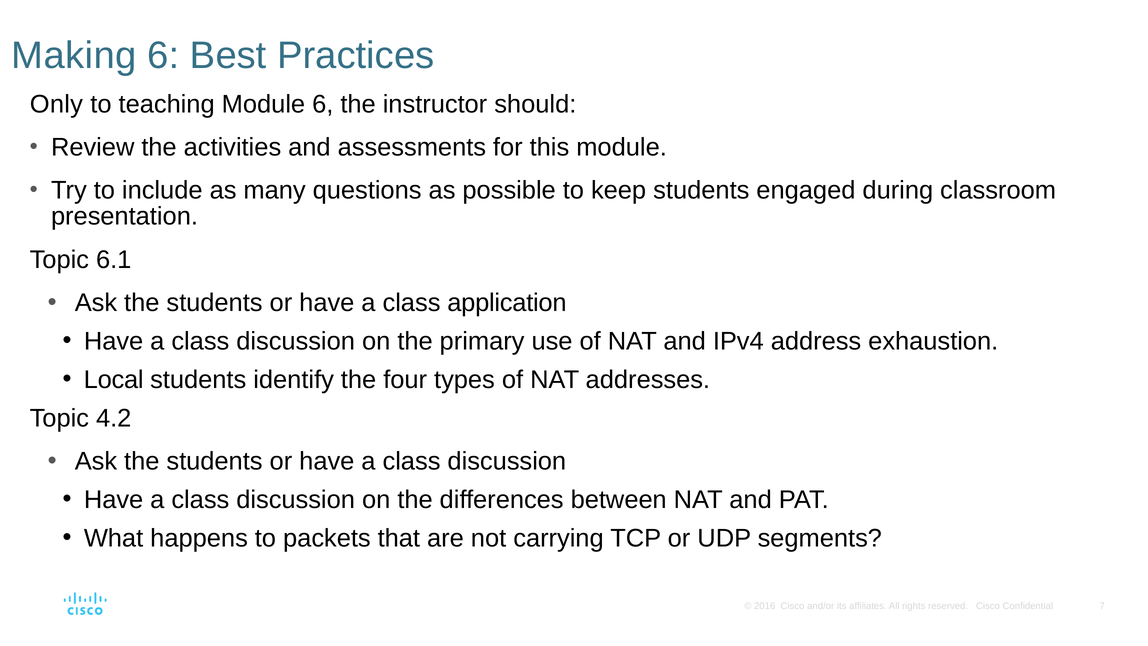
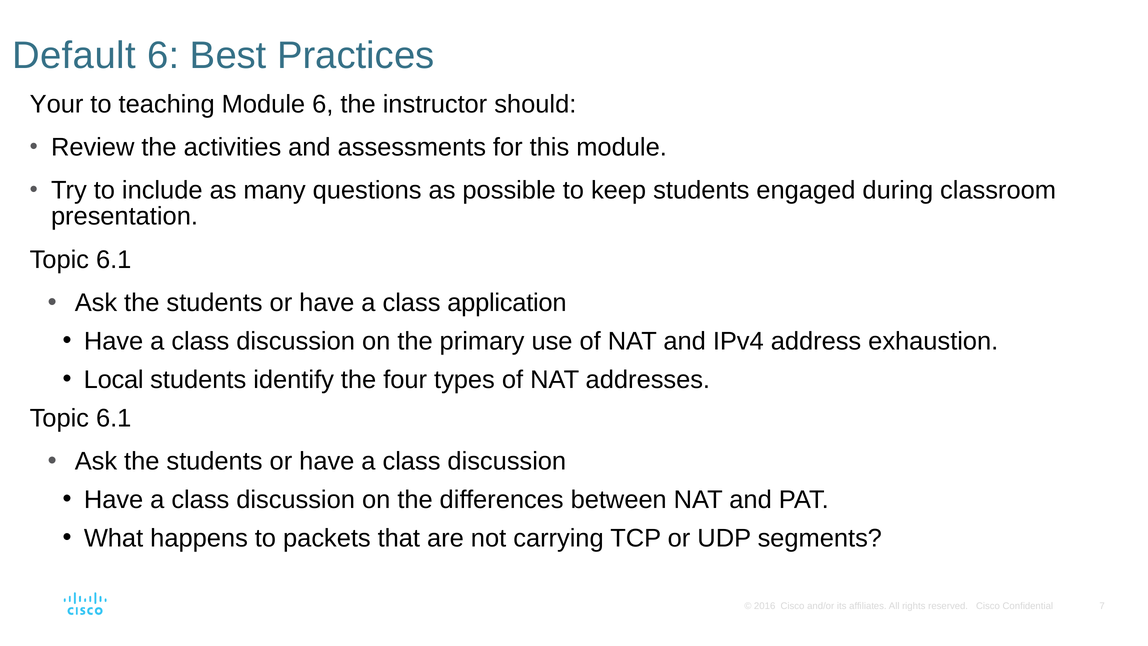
Making: Making -> Default
Only: Only -> Your
4.2 at (114, 418): 4.2 -> 6.1
